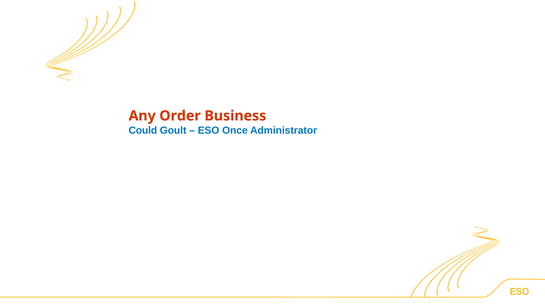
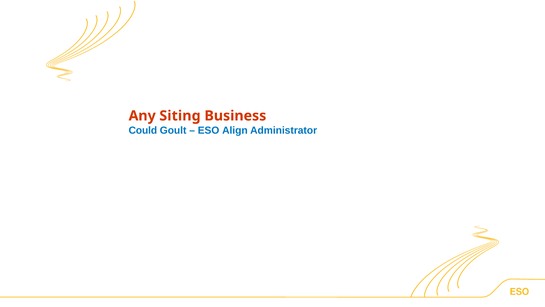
Order: Order -> Siting
Once: Once -> Align
